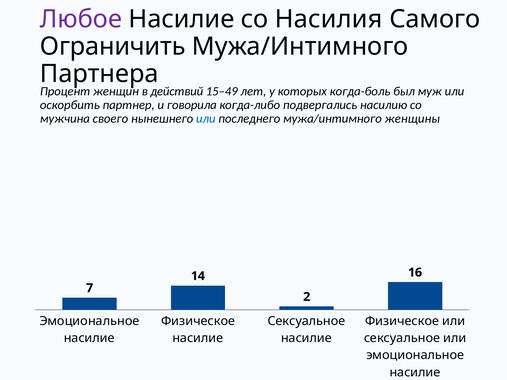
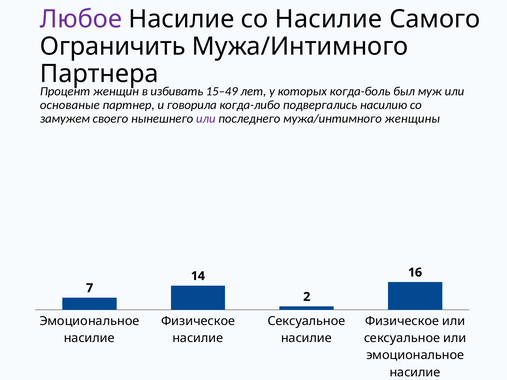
со Насилия: Насилия -> Насилие
действий: действий -> избивать
оскорбить: оскорбить -> основаные
мужчина: мужчина -> замужем
или at (206, 119) colour: blue -> purple
